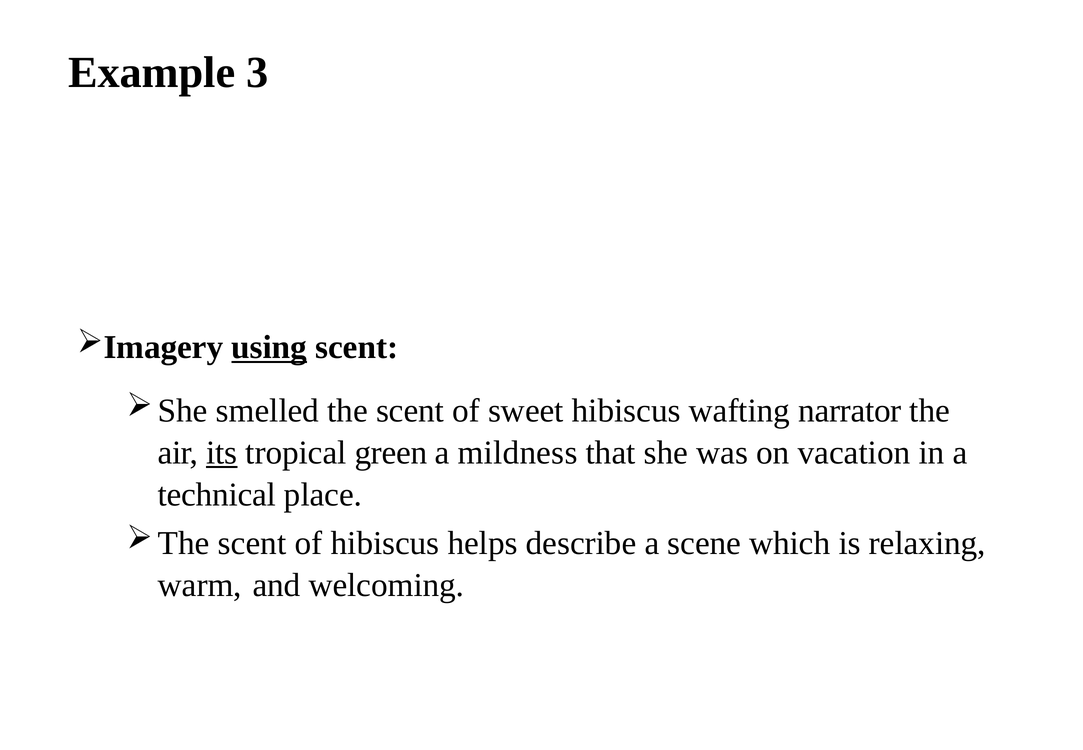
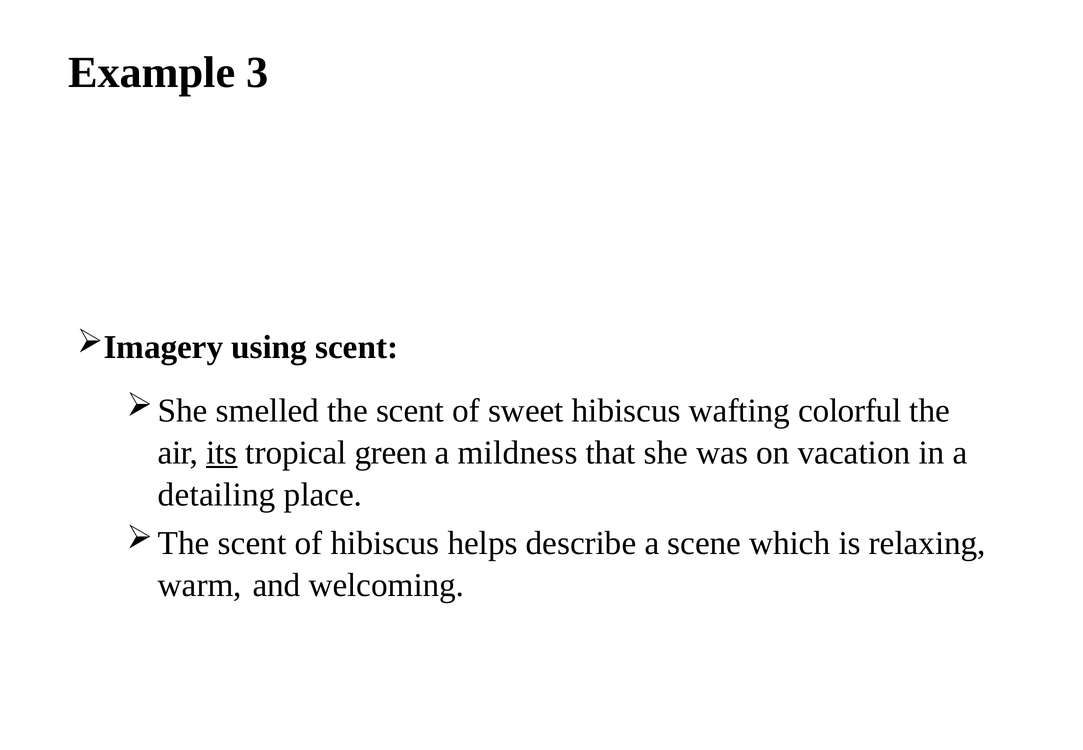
using underline: present -> none
narrator: narrator -> colorful
technical: technical -> detailing
